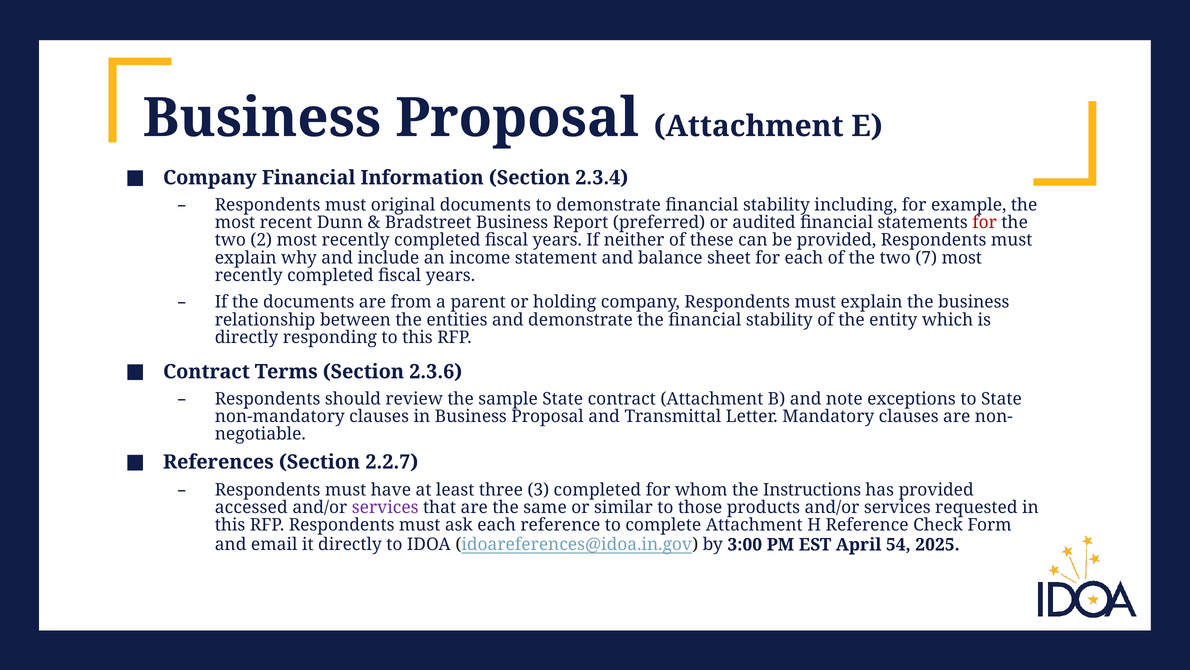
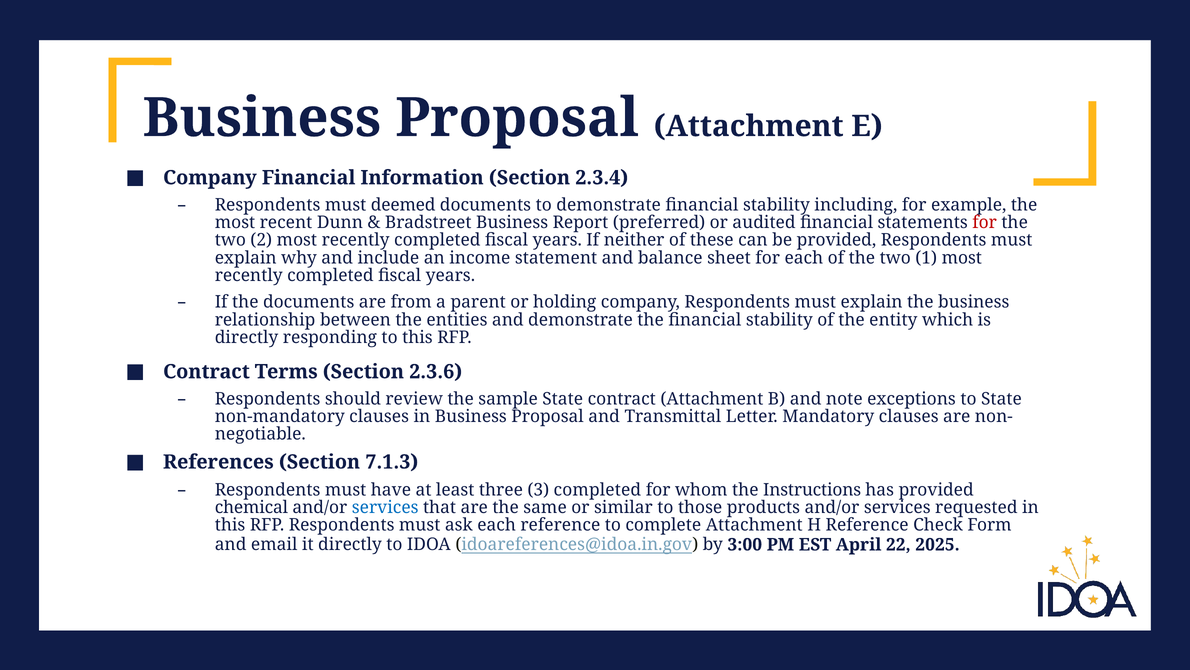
original: original -> deemed
7: 7 -> 1
2.2.7: 2.2.7 -> 7.1.3
accessed: accessed -> chemical
services at (385, 507) colour: purple -> blue
54: 54 -> 22
